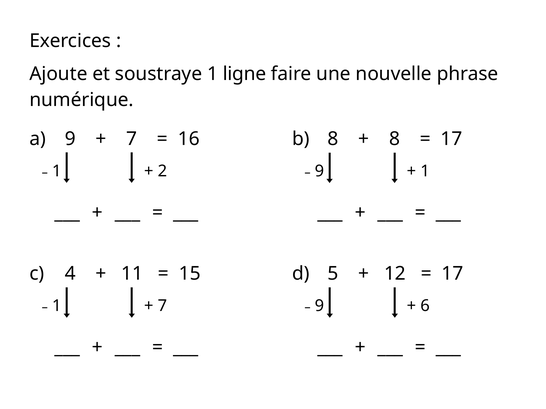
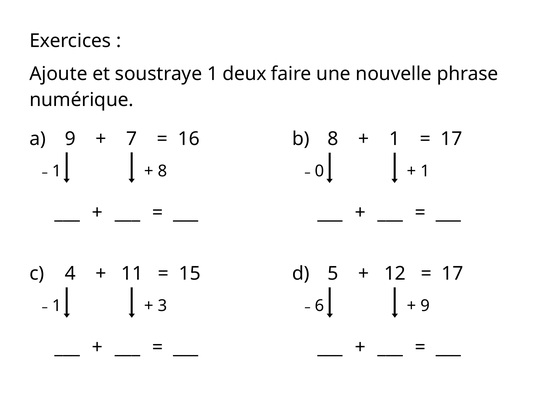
ligne: ligne -> deux
8 at (395, 139): 8 -> 1
2 at (162, 171): 2 -> 8
9 at (320, 171): 9 -> 0
7 at (162, 306): 7 -> 3
6 at (425, 306): 6 -> 9
9 at (320, 306): 9 -> 6
